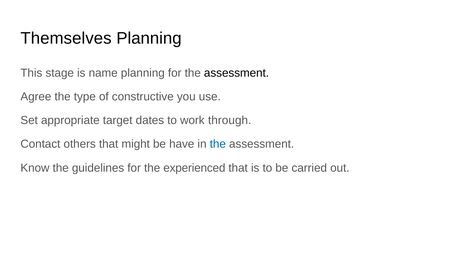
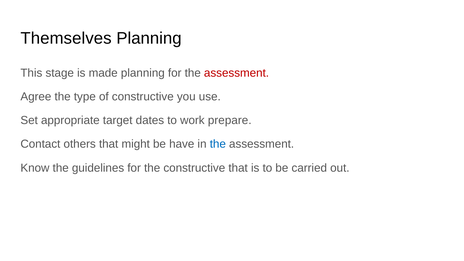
name: name -> made
assessment at (237, 73) colour: black -> red
through: through -> prepare
the experienced: experienced -> constructive
